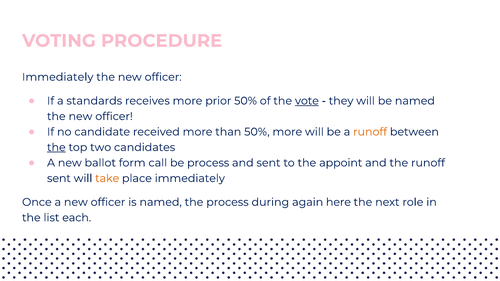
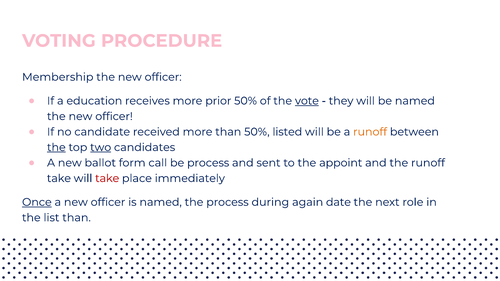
Immediately at (58, 77): Immediately -> Membership
standards: standards -> education
50% more: more -> listed
two underline: none -> present
sent at (59, 179): sent -> take
take at (107, 179) colour: orange -> red
Once underline: none -> present
here: here -> date
list each: each -> than
